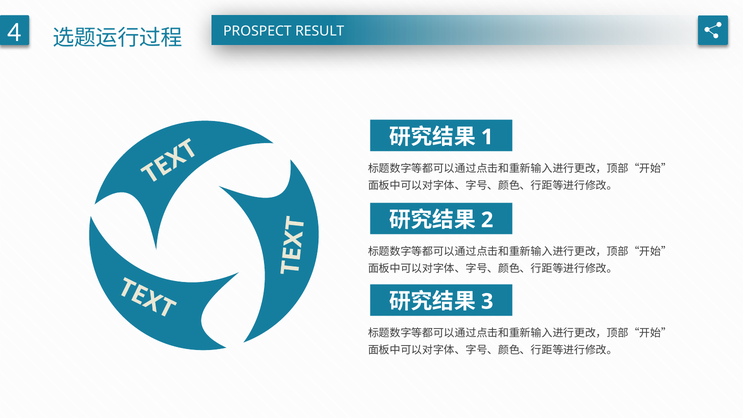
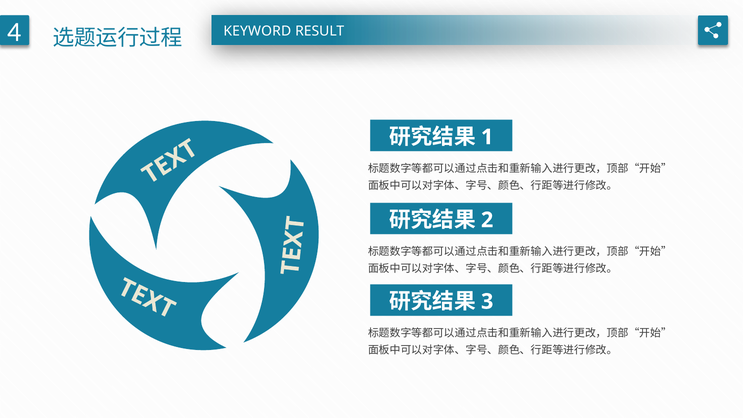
PROSPECT: PROSPECT -> KEYWORD
